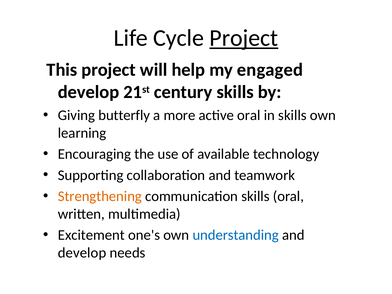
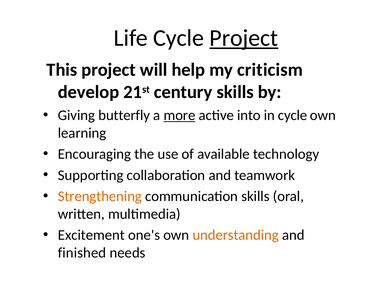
engaged: engaged -> criticism
more underline: none -> present
active oral: oral -> into
in skills: skills -> cycle
understanding colour: blue -> orange
develop at (82, 253): develop -> finished
